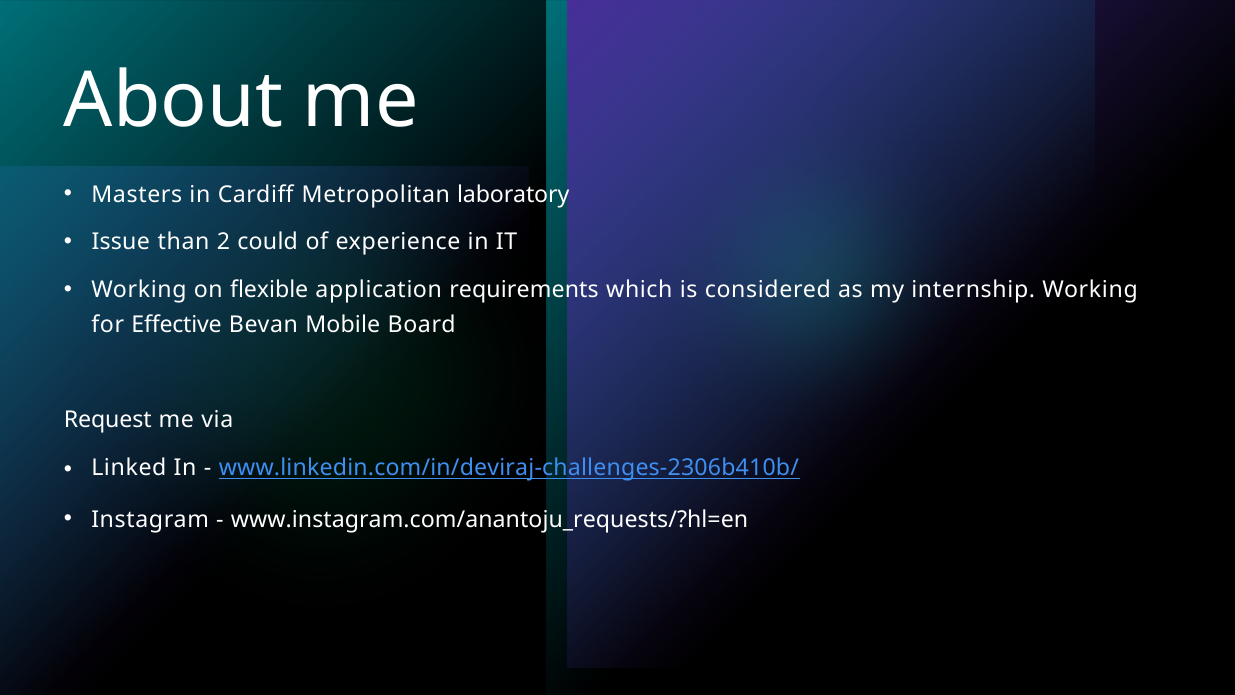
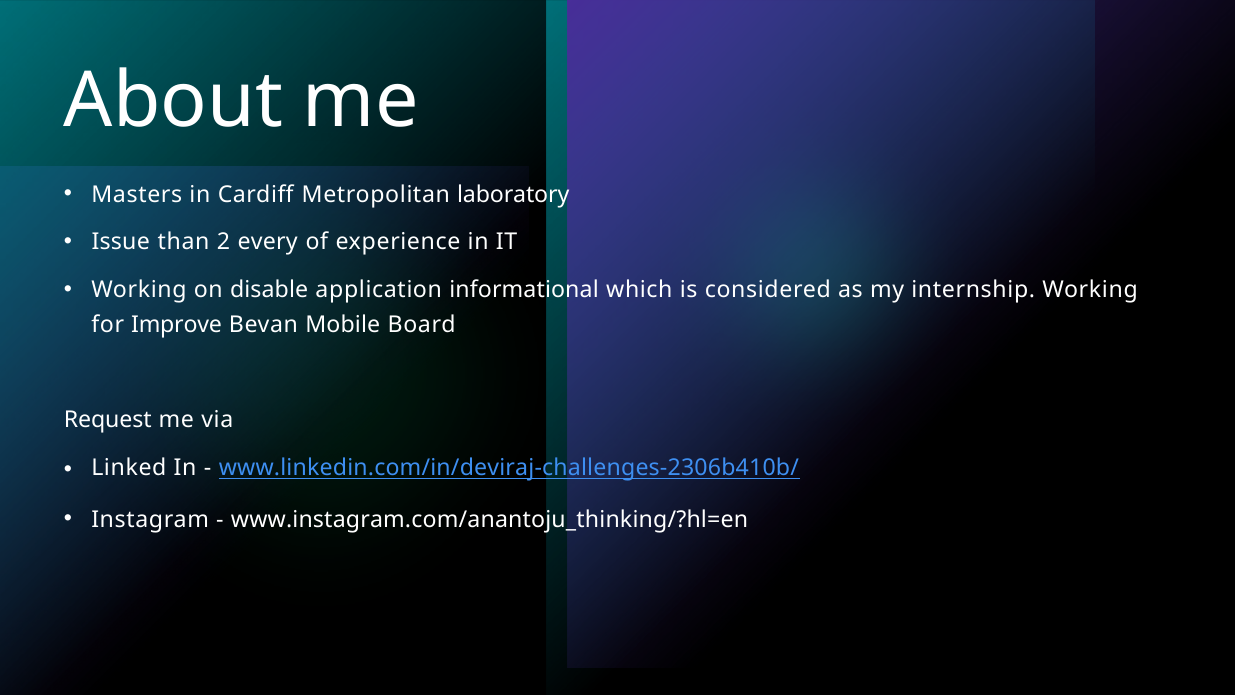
could: could -> every
flexible: flexible -> disable
requirements: requirements -> informational
Effective: Effective -> Improve
www.instagram.com/anantoju_requests/?hl=en: www.instagram.com/anantoju_requests/?hl=en -> www.instagram.com/anantoju_thinking/?hl=en
